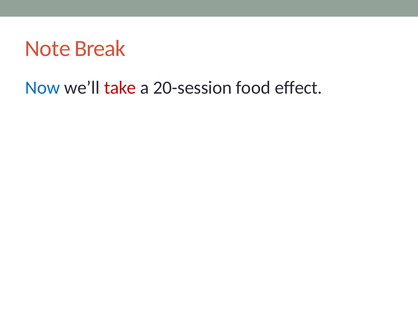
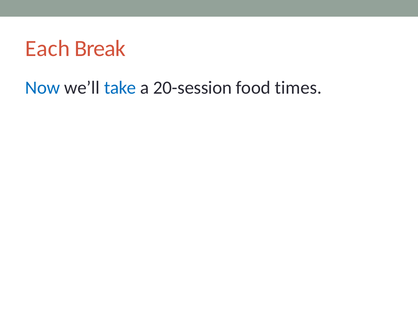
Note: Note -> Each
take colour: red -> blue
effect: effect -> times
